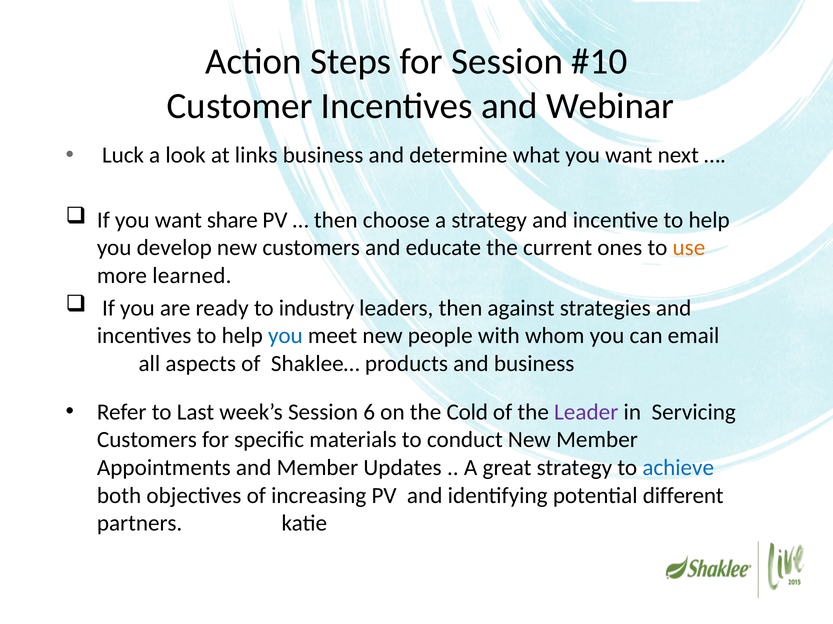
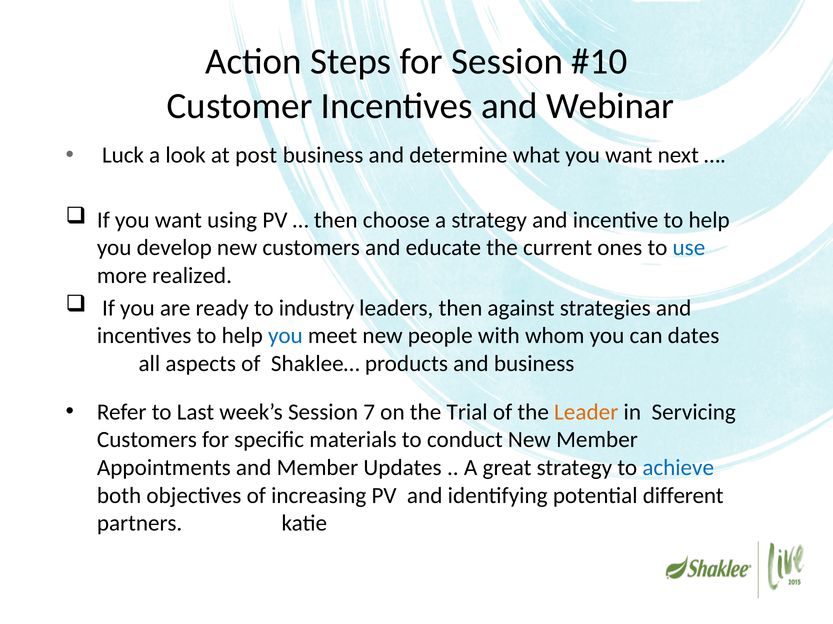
links: links -> post
share: share -> using
use colour: orange -> blue
learned: learned -> realized
email: email -> dates
6: 6 -> 7
Cold: Cold -> Trial
Leader colour: purple -> orange
